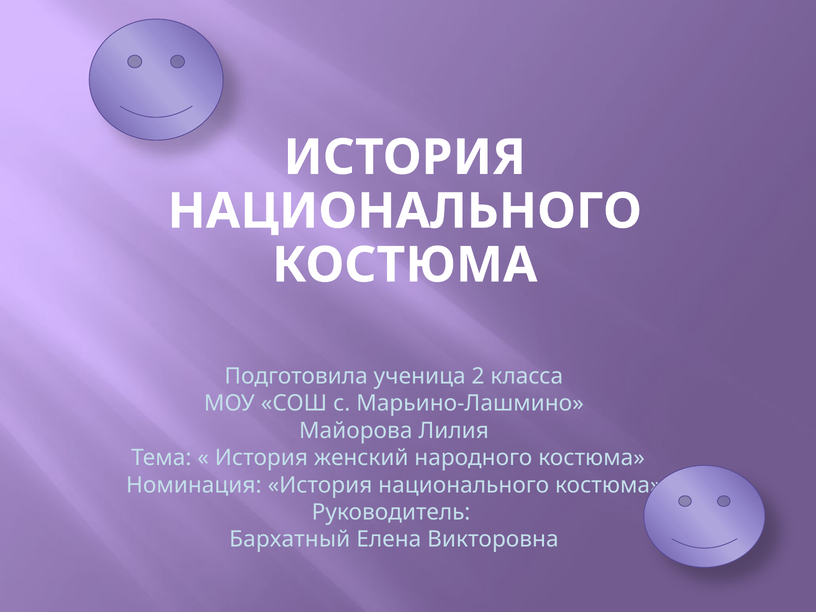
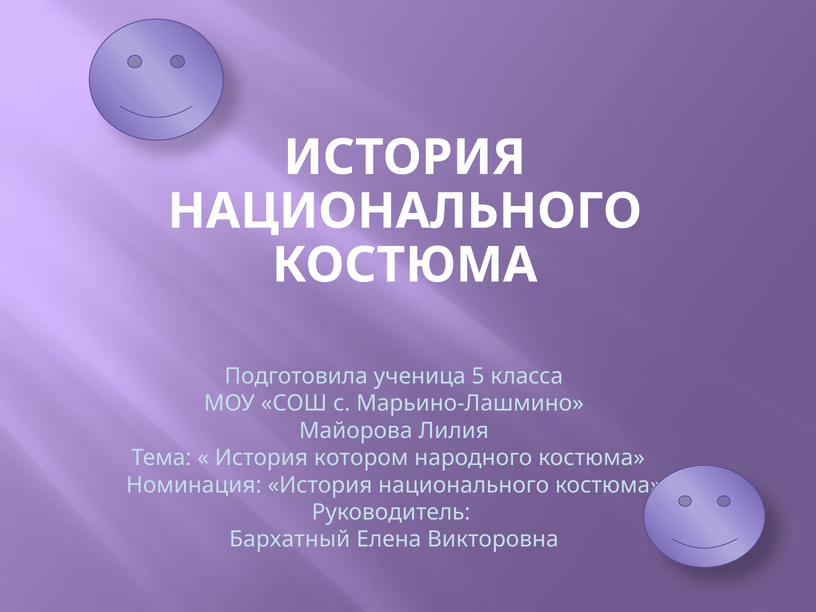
2: 2 -> 5
женский: женский -> котором
